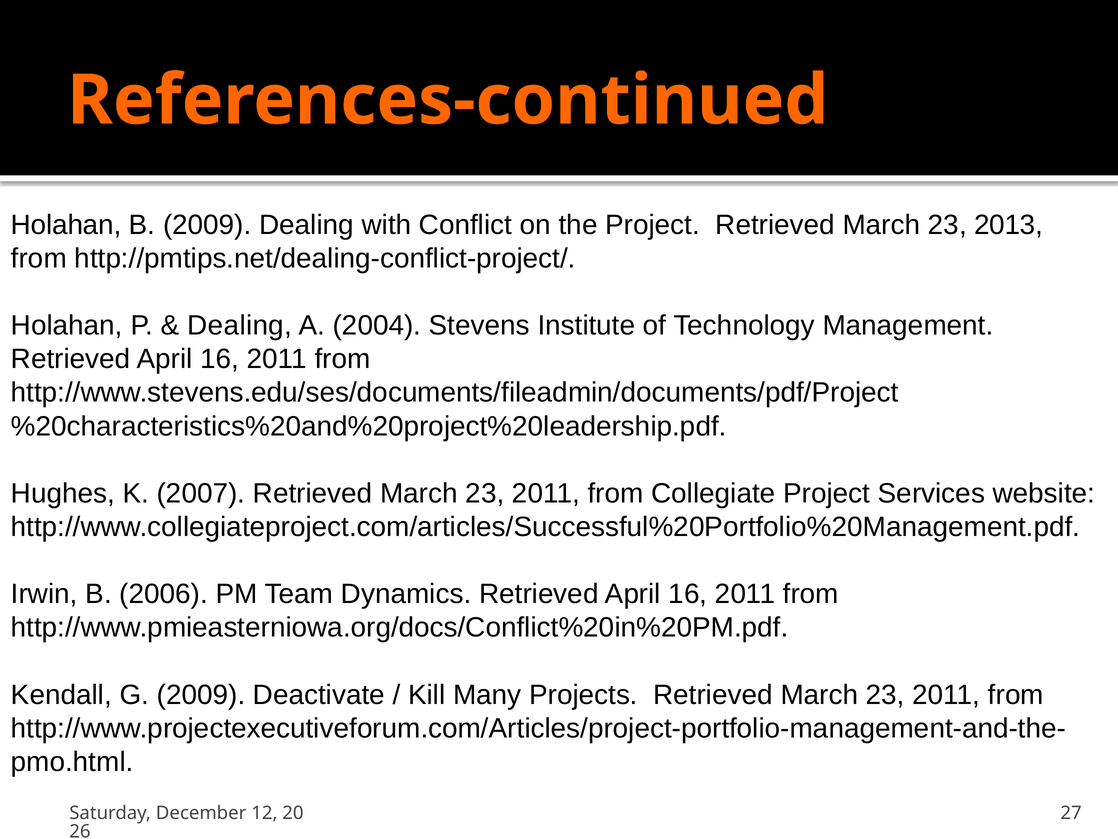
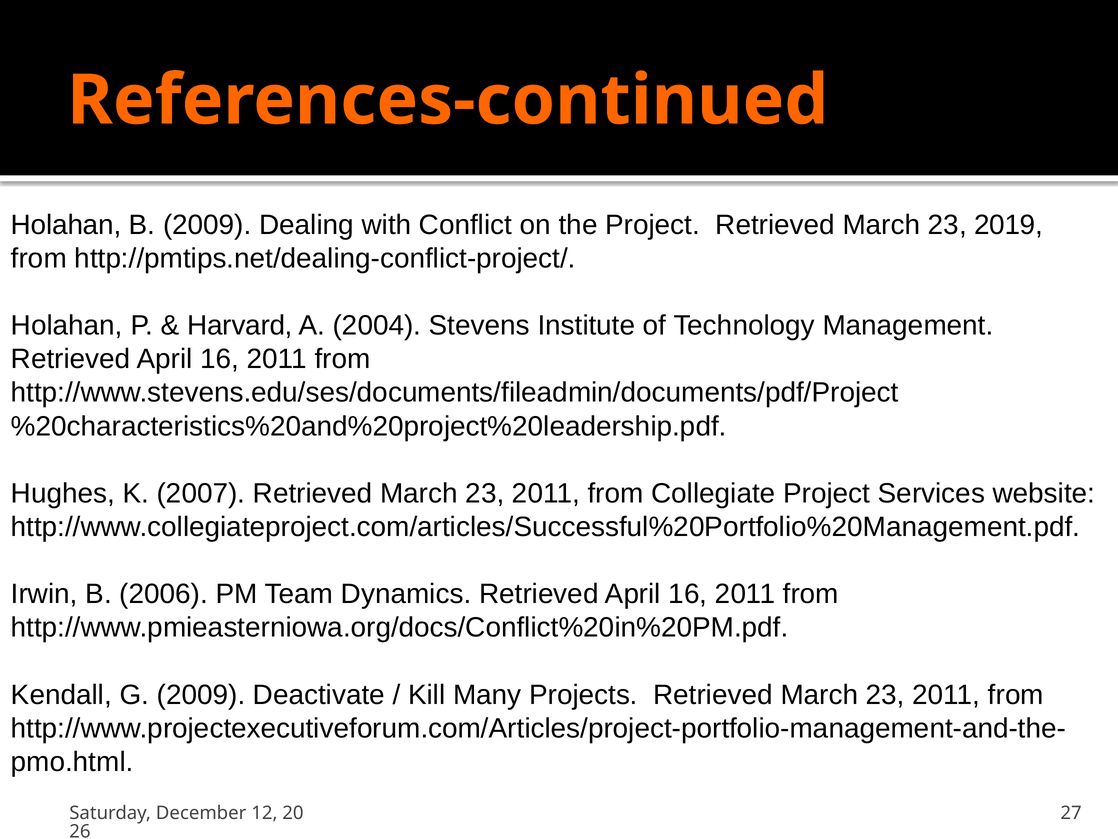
2013: 2013 -> 2019
Dealing at (240, 325): Dealing -> Harvard
